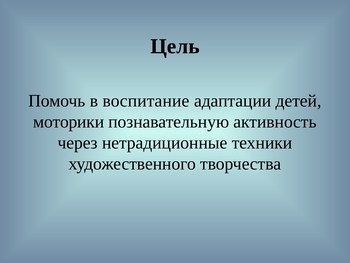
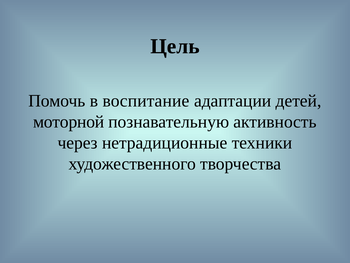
моторики: моторики -> моторной
